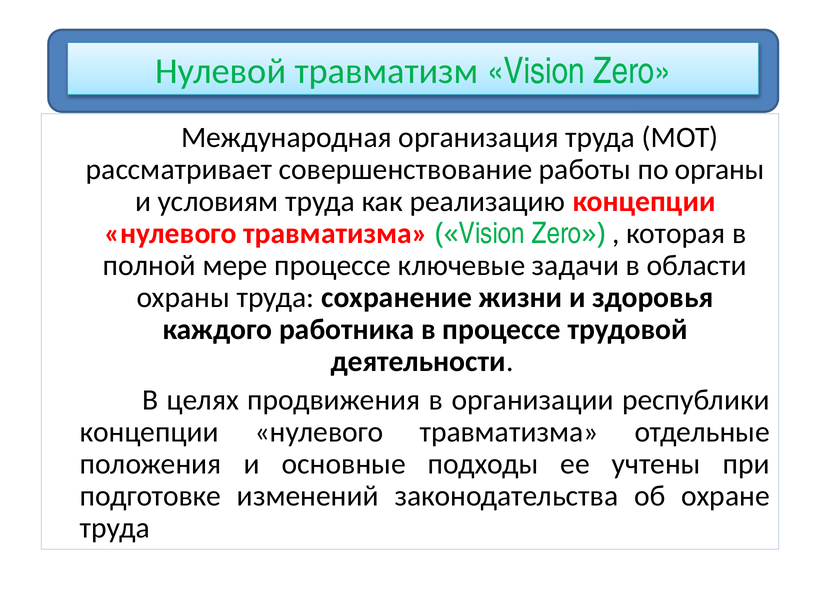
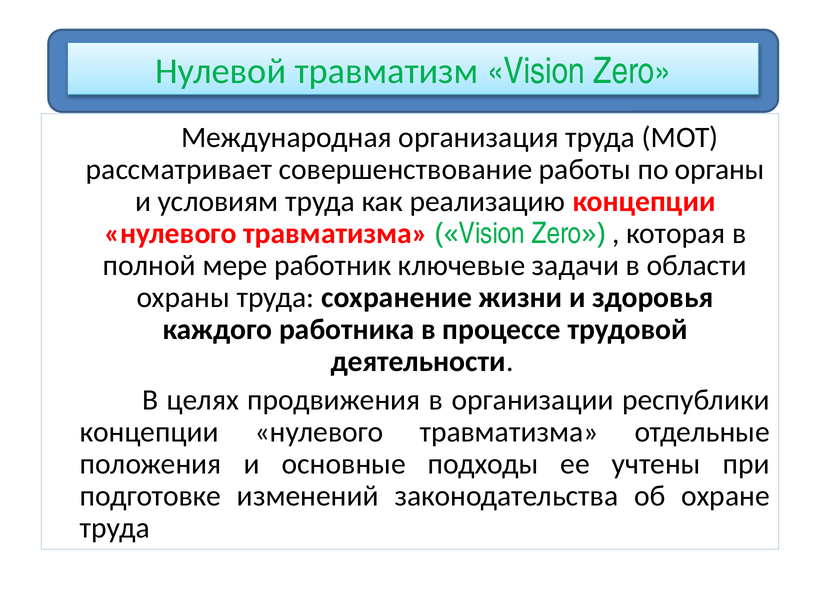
мере процессе: процессе -> работник
